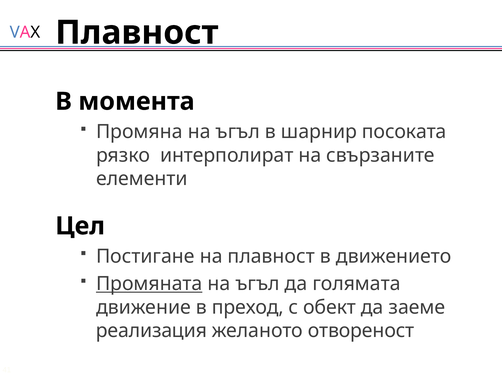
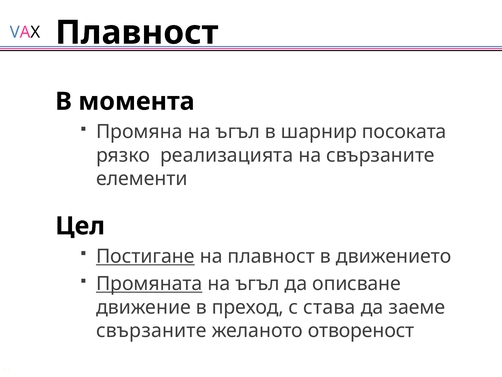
интерполират: интерполират -> реализацията
Постигане underline: none -> present
голямата: голямата -> описване
обект: обект -> става
реализация at (151, 330): реализация -> свързаните
